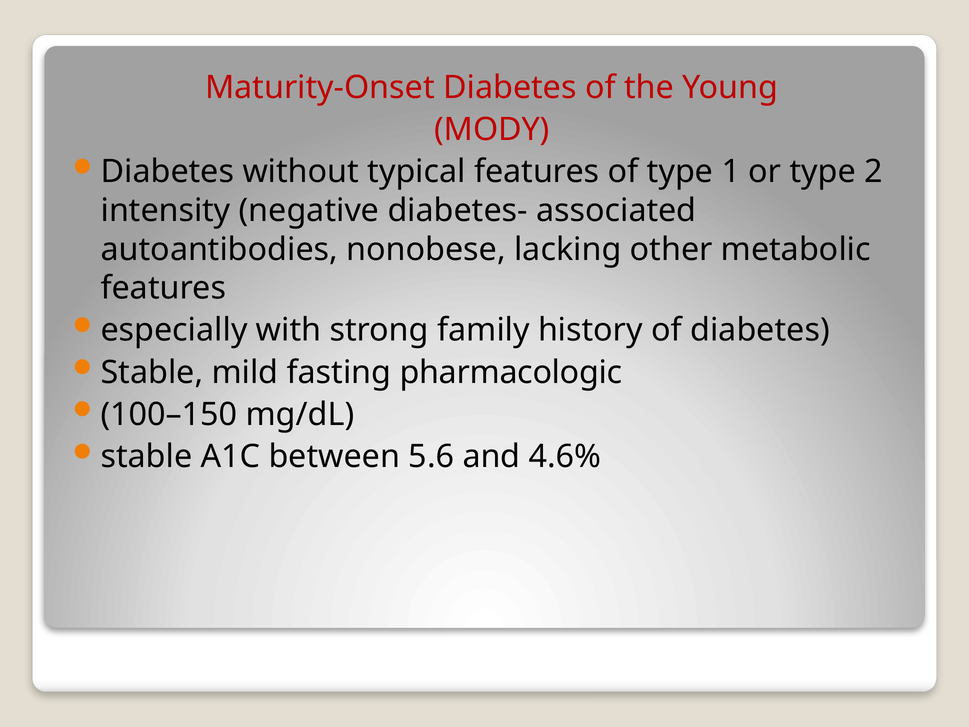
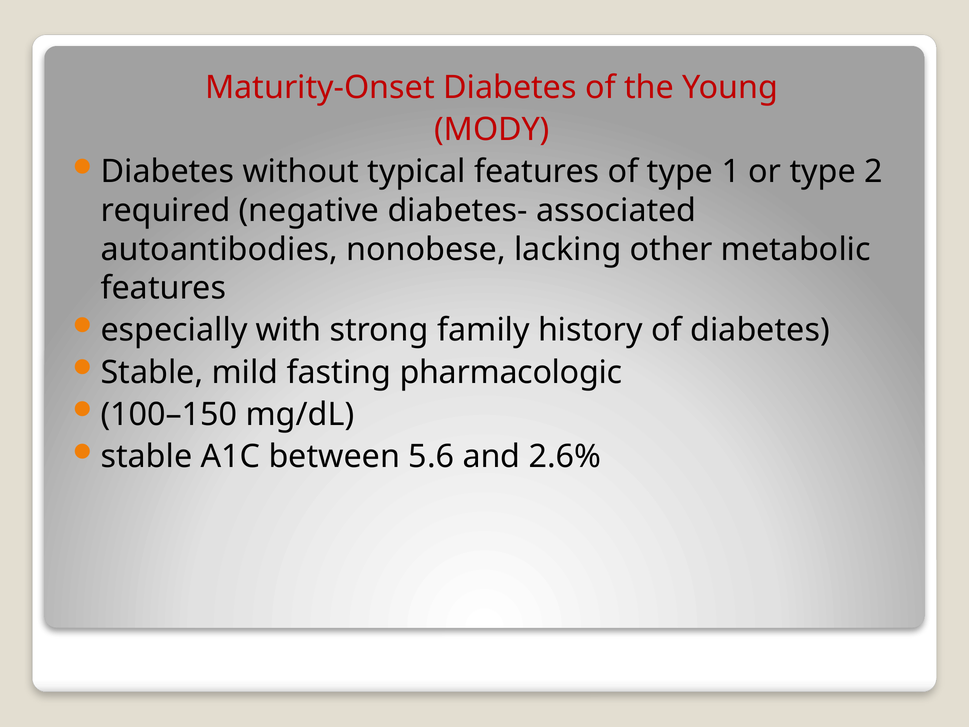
intensity: intensity -> required
4.6%: 4.6% -> 2.6%
